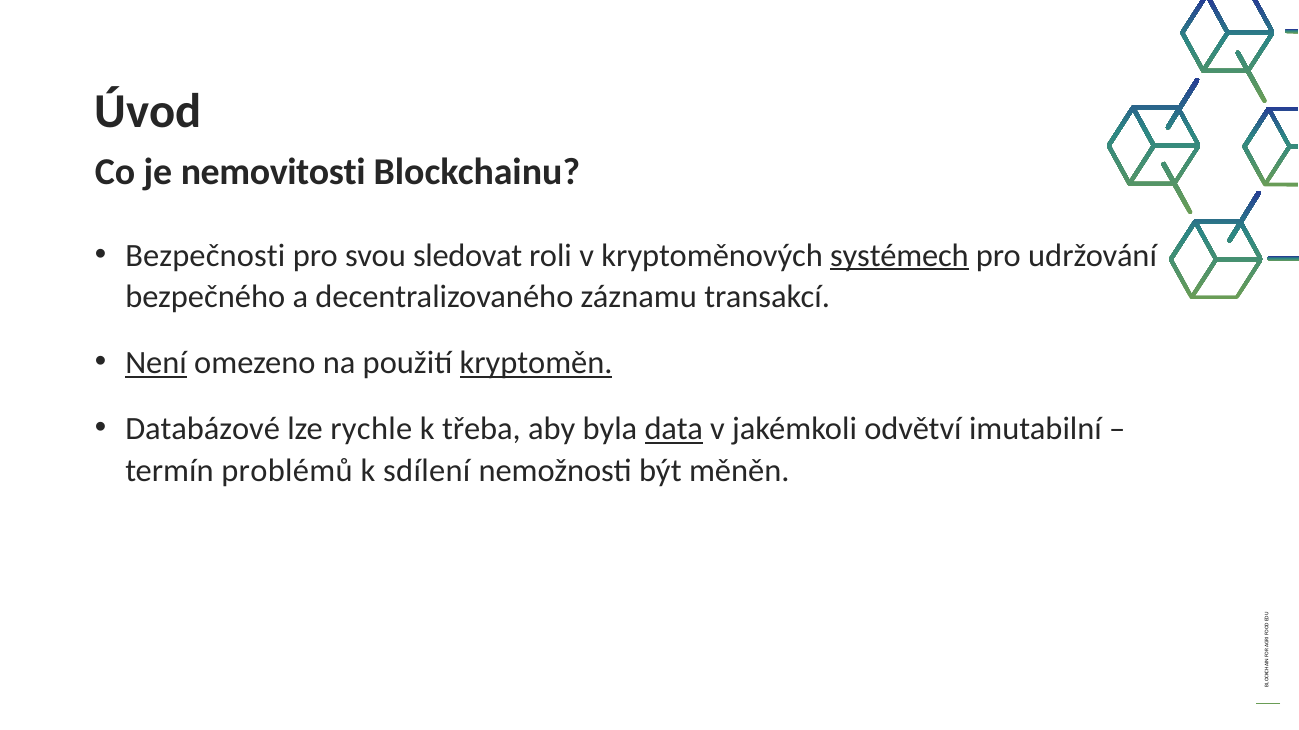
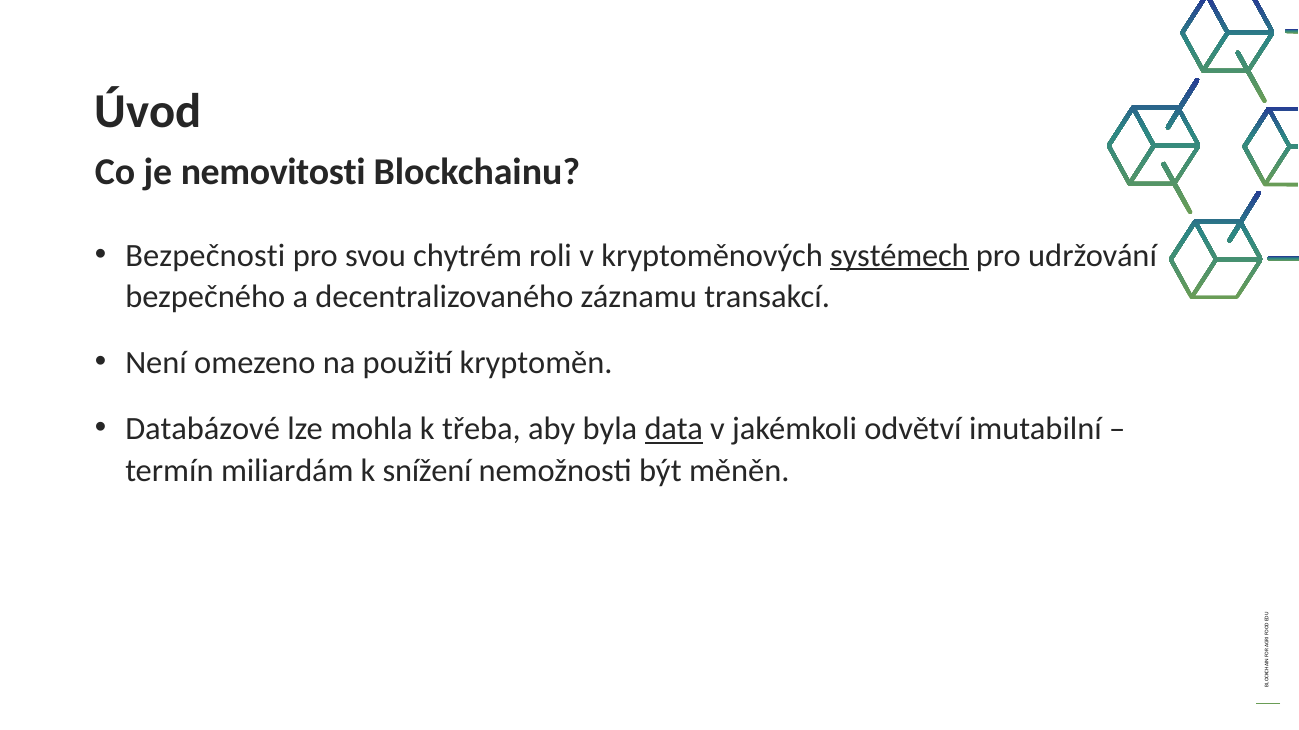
sledovat: sledovat -> chytrém
Není underline: present -> none
kryptoměn underline: present -> none
rychle: rychle -> mohla
problémů: problémů -> miliardám
sdílení: sdílení -> snížení
